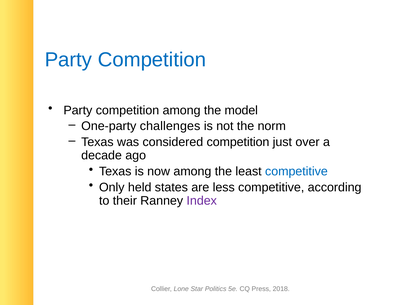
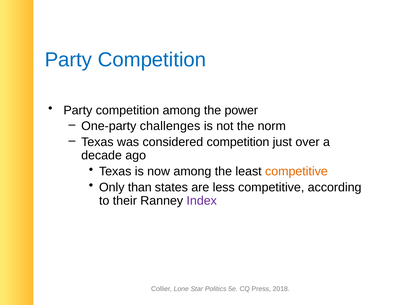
model: model -> power
competitive at (296, 172) colour: blue -> orange
held: held -> than
